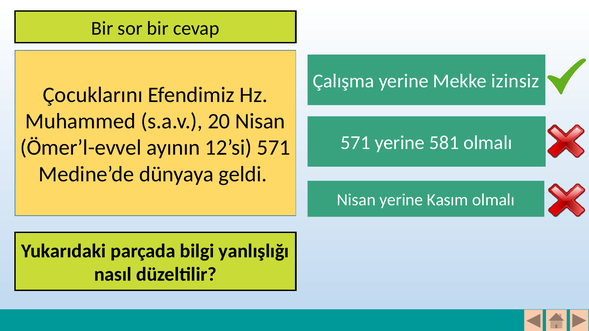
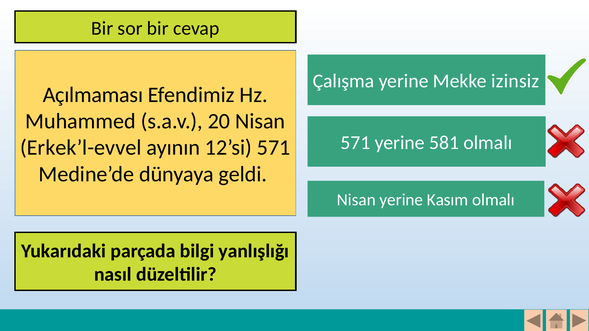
Çocuklarını: Çocuklarını -> Açılmaması
Ömer’l-evvel: Ömer’l-evvel -> Erkek’l-evvel
